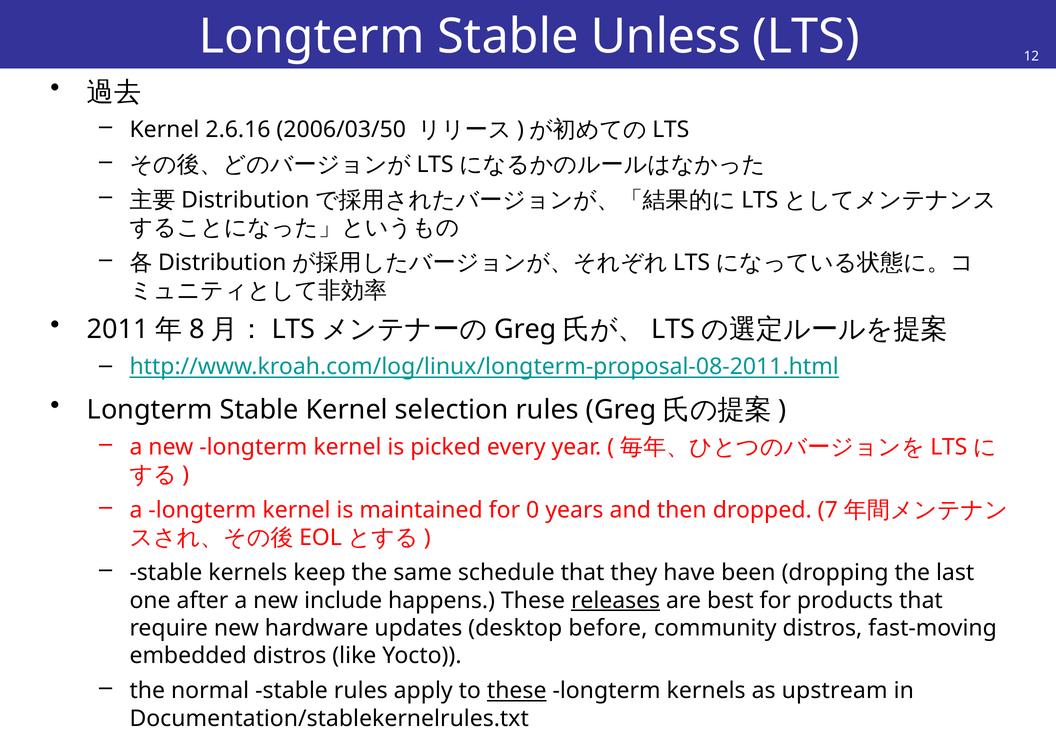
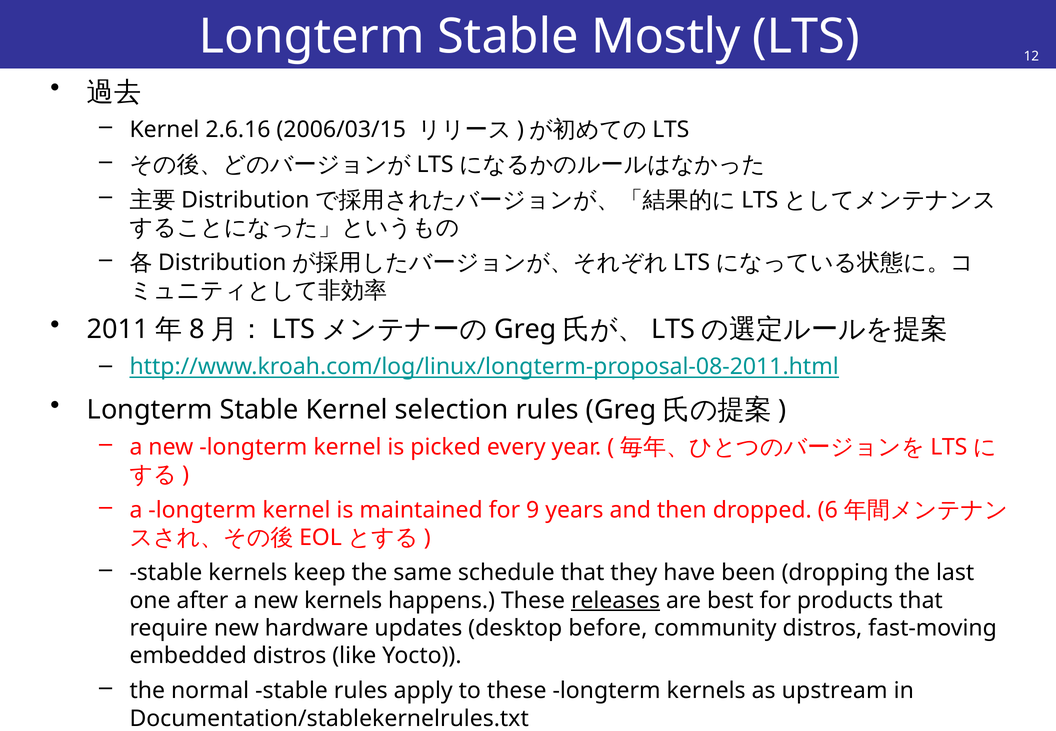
Unless: Unless -> Mostly
2006/03/50: 2006/03/50 -> 2006/03/15
0: 0 -> 9
7: 7 -> 6
new include: include -> kernels
these at (517, 691) underline: present -> none
